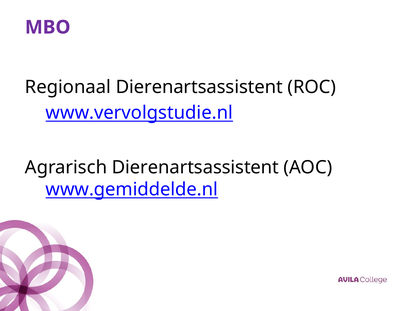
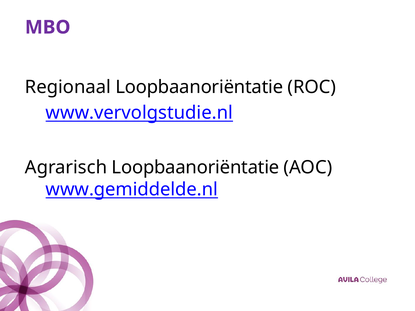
Regionaal Dierenartsassistent: Dierenartsassistent -> Loopbaanoriëntatie
Agrarisch Dierenartsassistent: Dierenartsassistent -> Loopbaanoriëntatie
